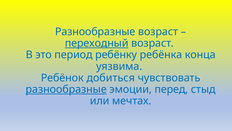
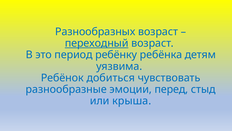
Разнообразные at (95, 32): Разнообразные -> Разнообразных
конца: конца -> детям
разнообразные at (66, 89) underline: present -> none
мечтах: мечтах -> крыша
